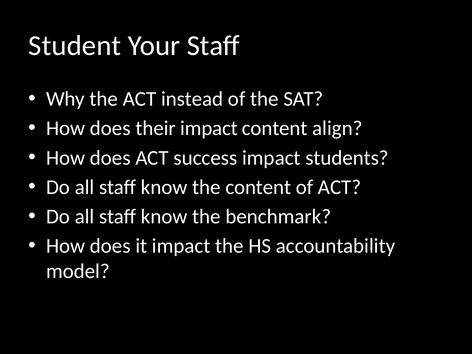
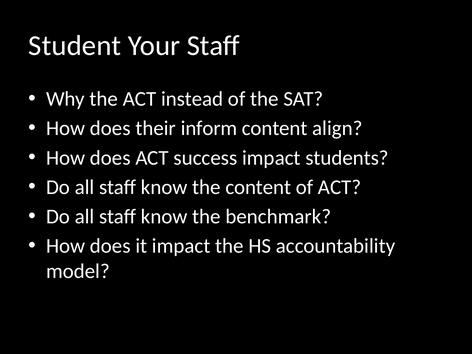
their impact: impact -> inform
